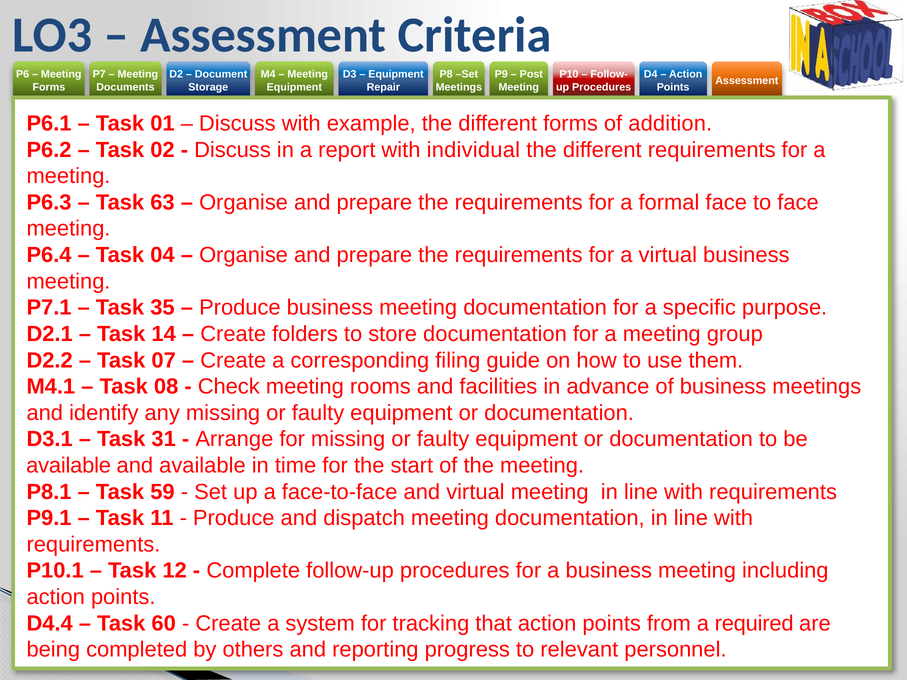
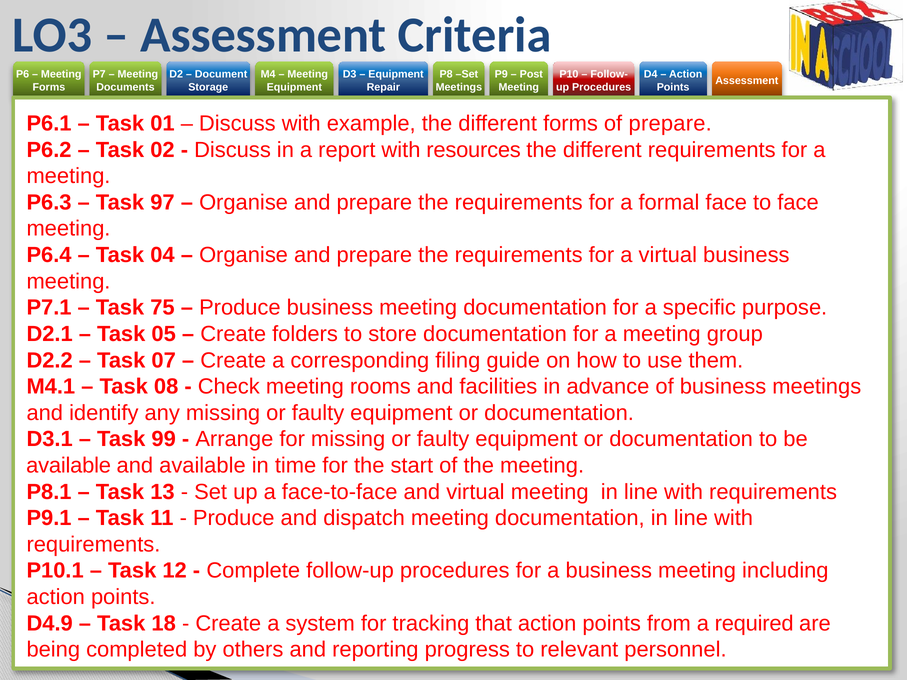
of addition: addition -> prepare
individual: individual -> resources
63: 63 -> 97
35: 35 -> 75
14: 14 -> 05
31: 31 -> 99
59: 59 -> 13
D4.4: D4.4 -> D4.9
60: 60 -> 18
